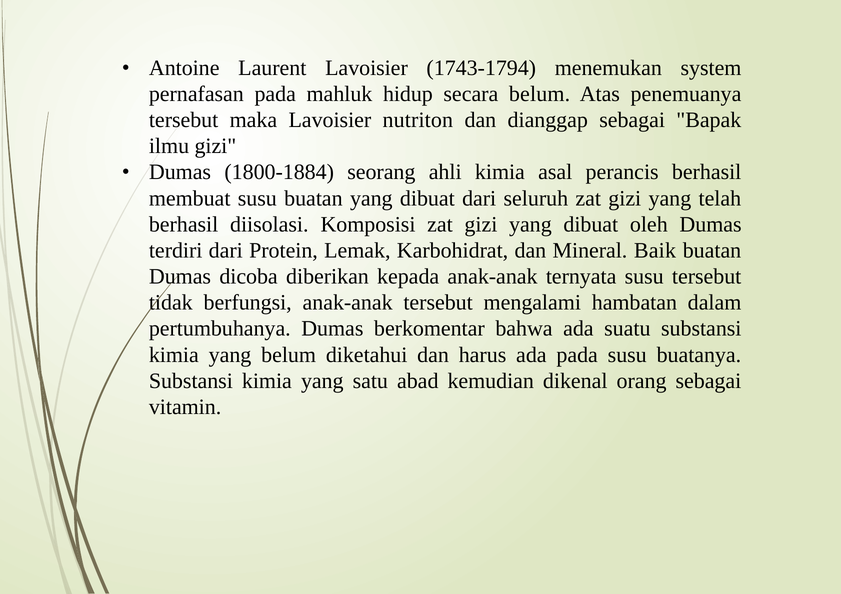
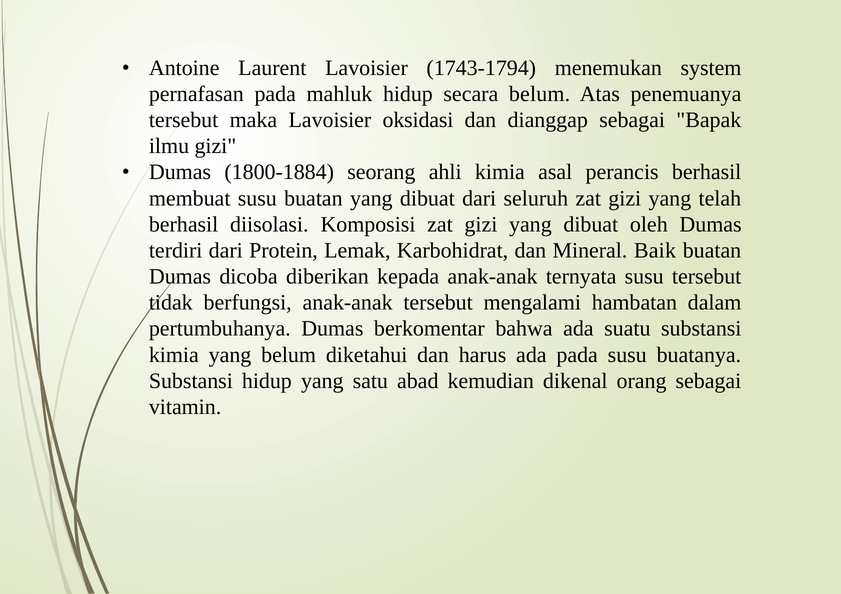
nutriton: nutriton -> oksidasi
kimia at (267, 381): kimia -> hidup
